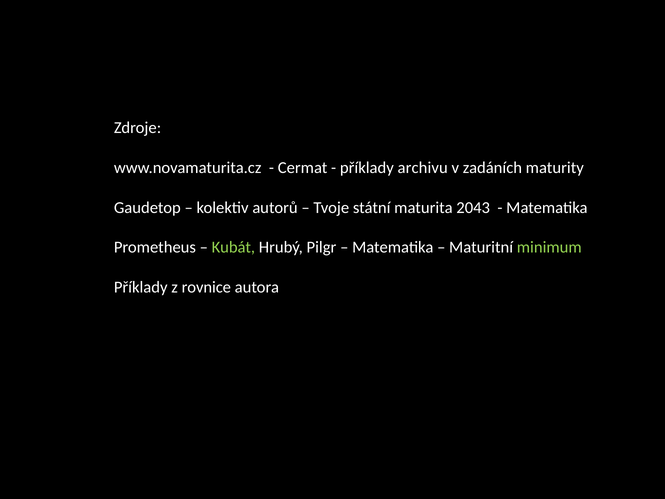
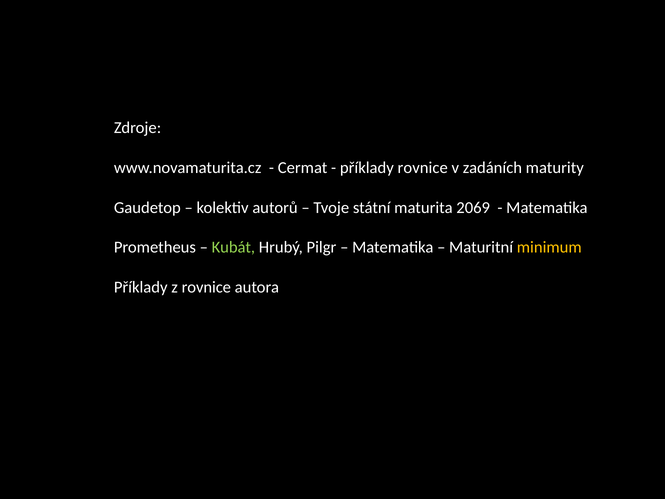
příklady archivu: archivu -> rovnice
2043: 2043 -> 2069
minimum colour: light green -> yellow
